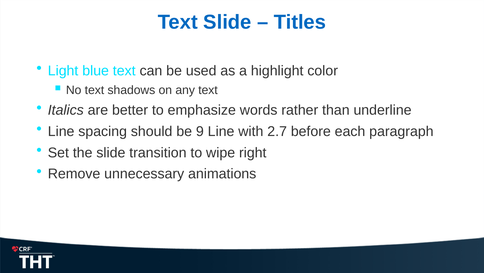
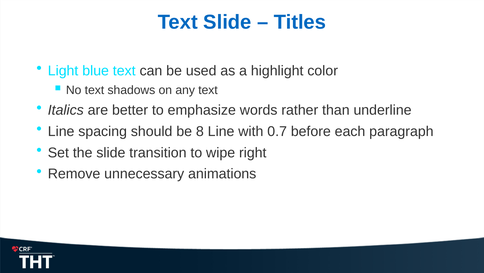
9: 9 -> 8
2.7: 2.7 -> 0.7
